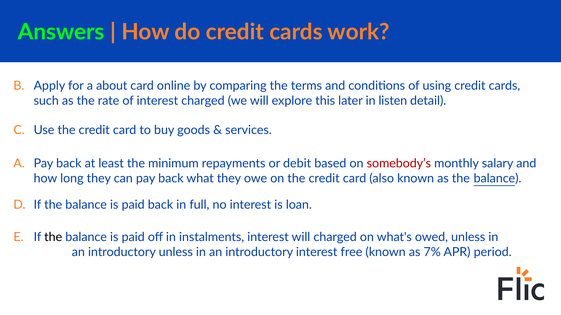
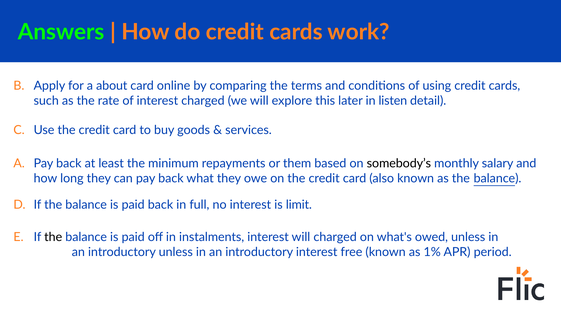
debit: debit -> them
somebody’s colour: red -> black
loan: loan -> limit
7%: 7% -> 1%
